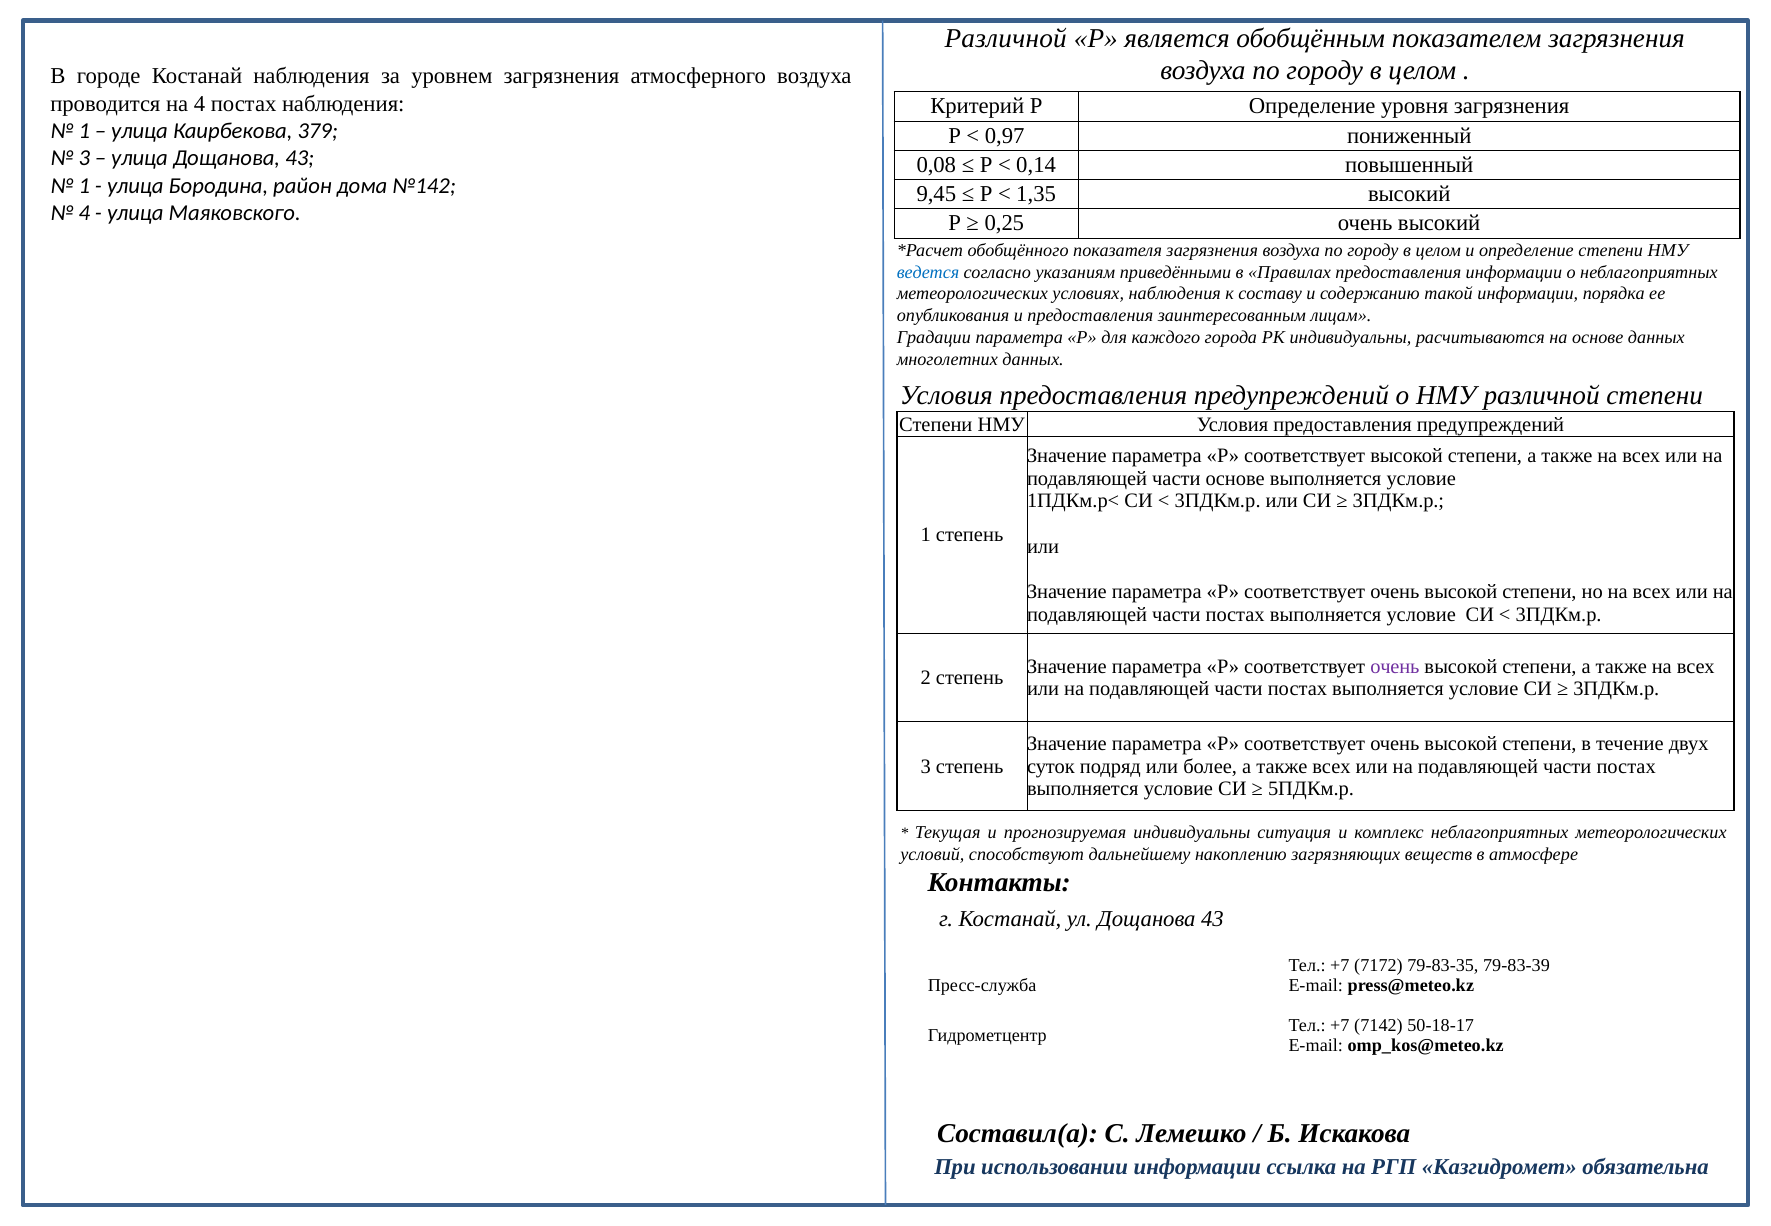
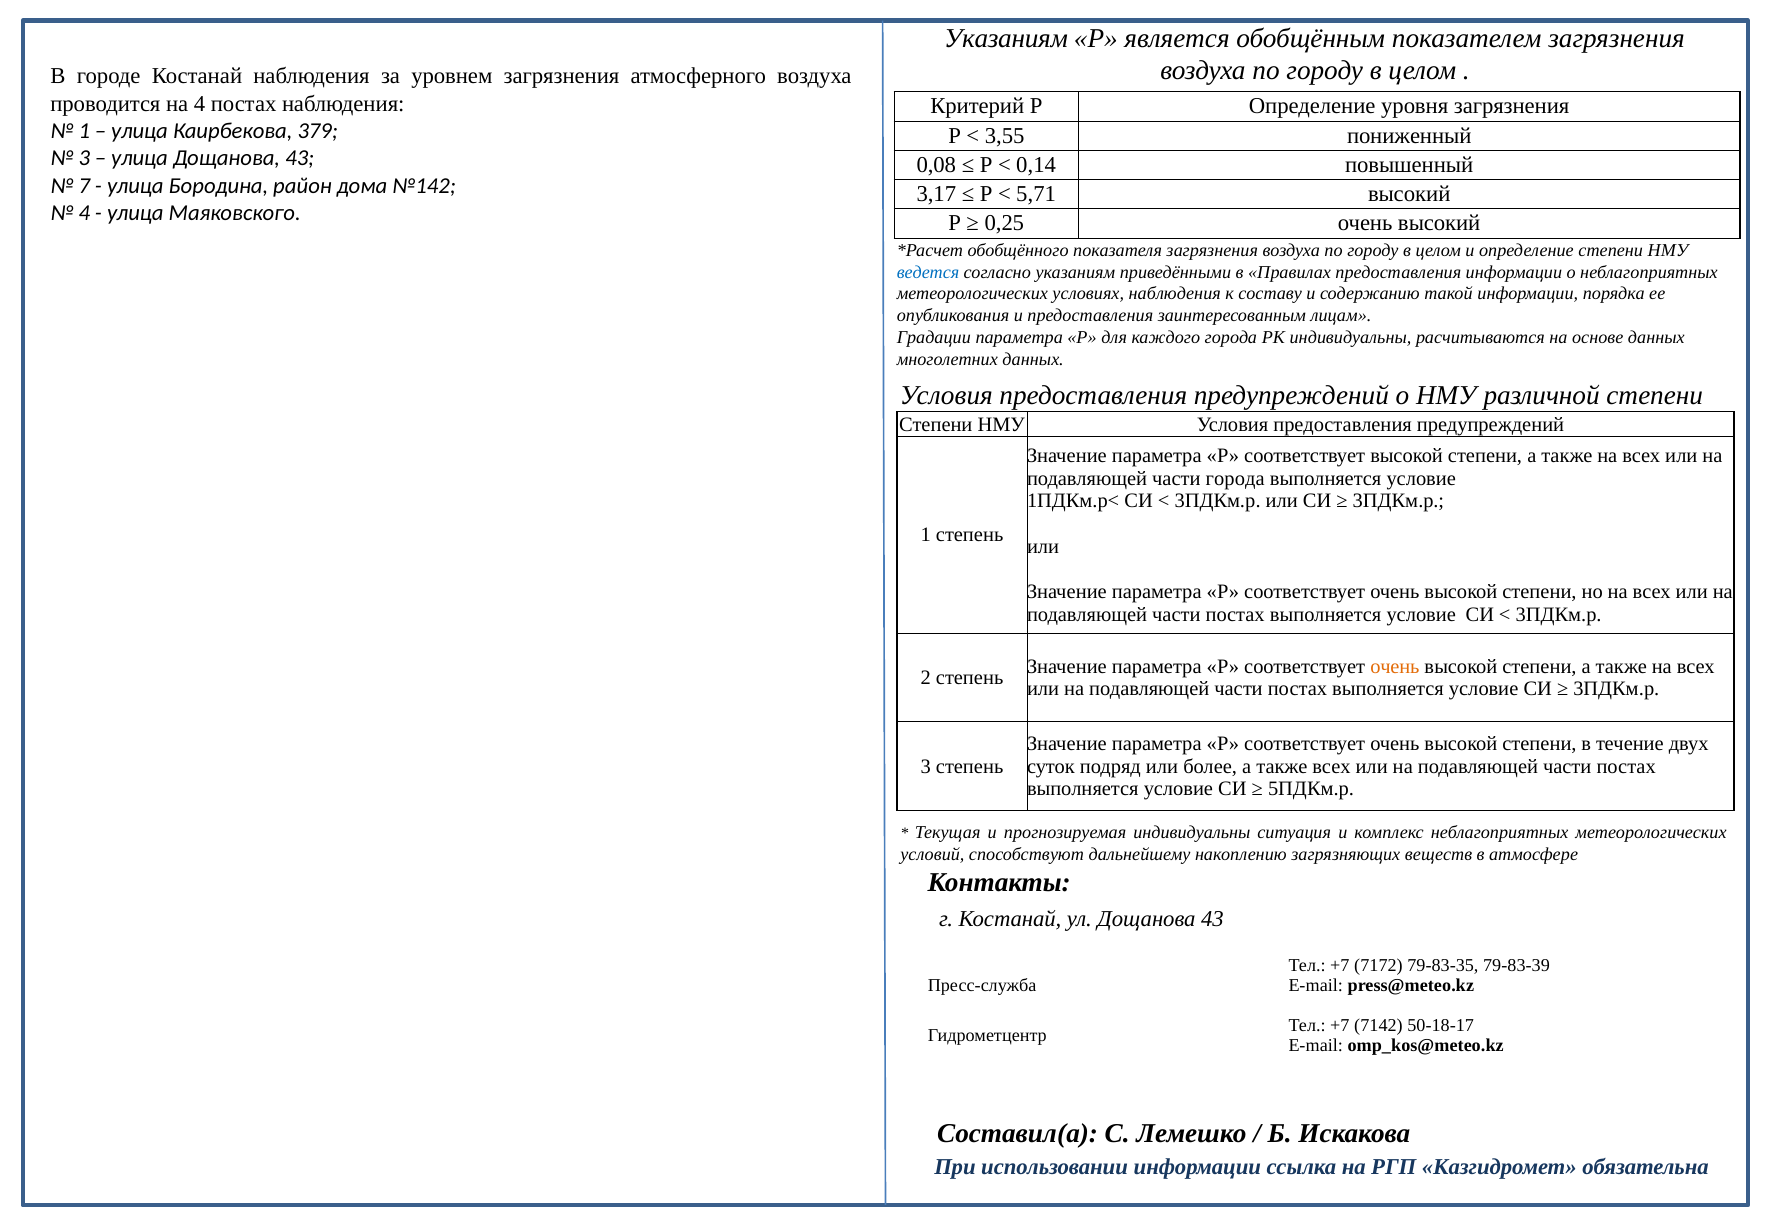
Различной at (1006, 38): Различной -> Указаниям
0,97: 0,97 -> 3,55
1 at (84, 186): 1 -> 7
9,45: 9,45 -> 3,17
1,35: 1,35 -> 5,71
части основе: основе -> города
очень at (1395, 666) colour: purple -> orange
